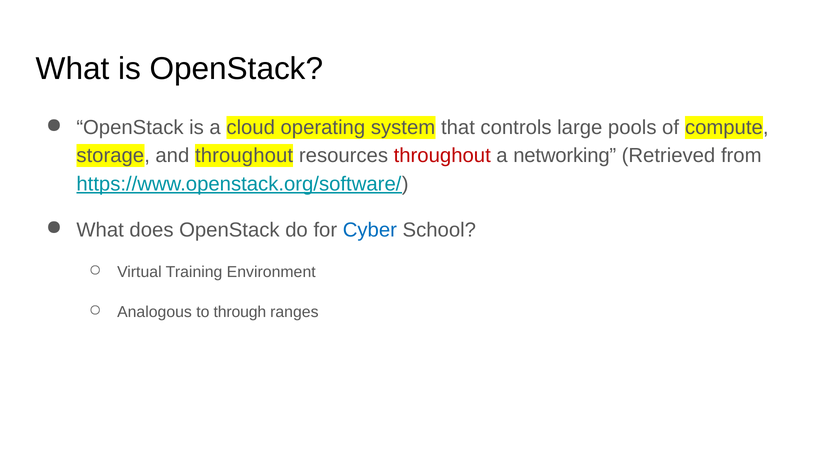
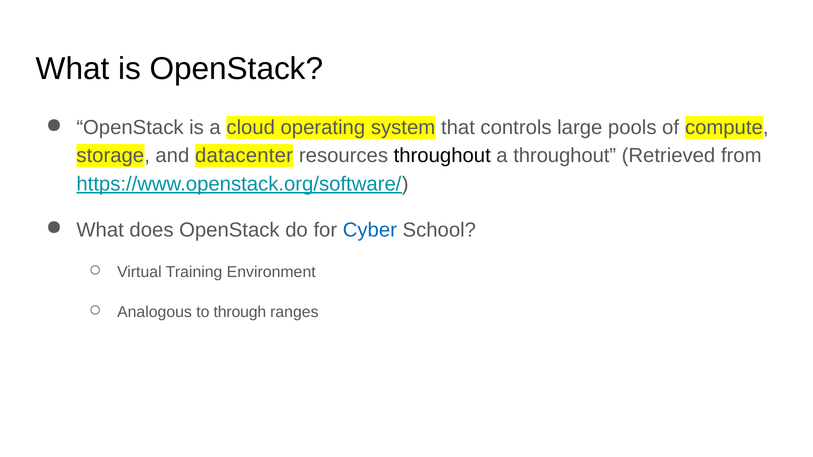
and throughout: throughout -> datacenter
throughout at (442, 156) colour: red -> black
a networking: networking -> throughout
